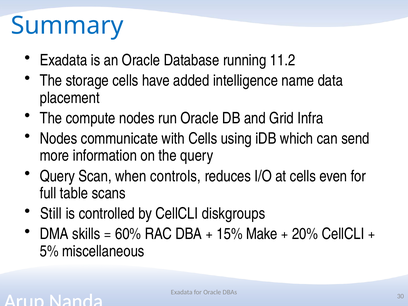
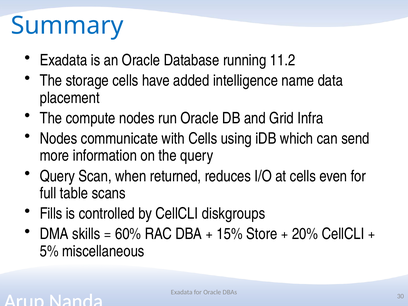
controls: controls -> returned
Still: Still -> Fills
Make: Make -> Store
